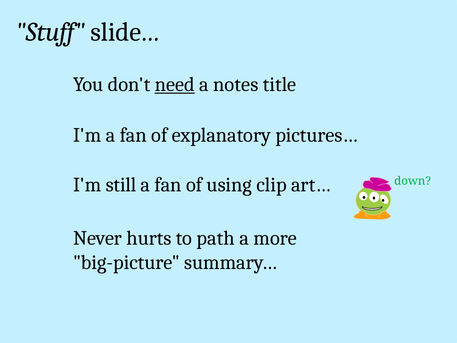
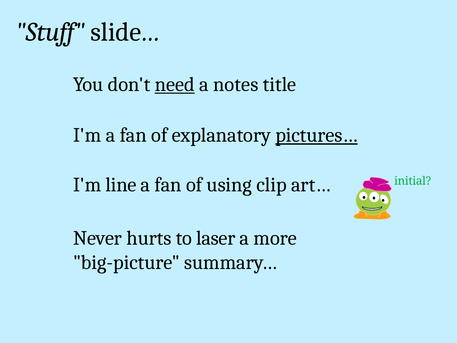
pictures… underline: none -> present
still: still -> line
down: down -> initial
path: path -> laser
